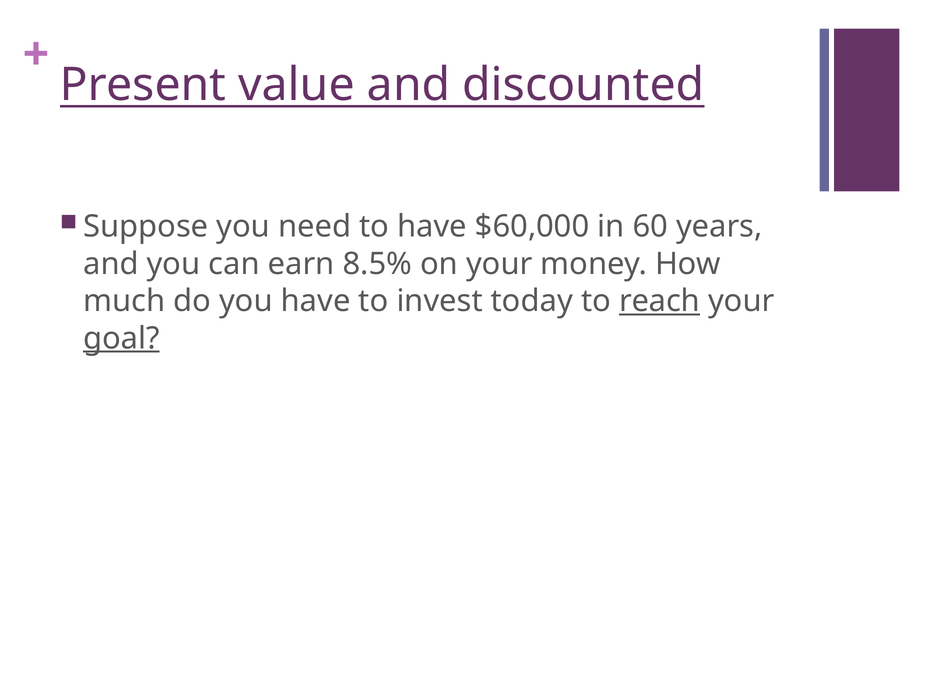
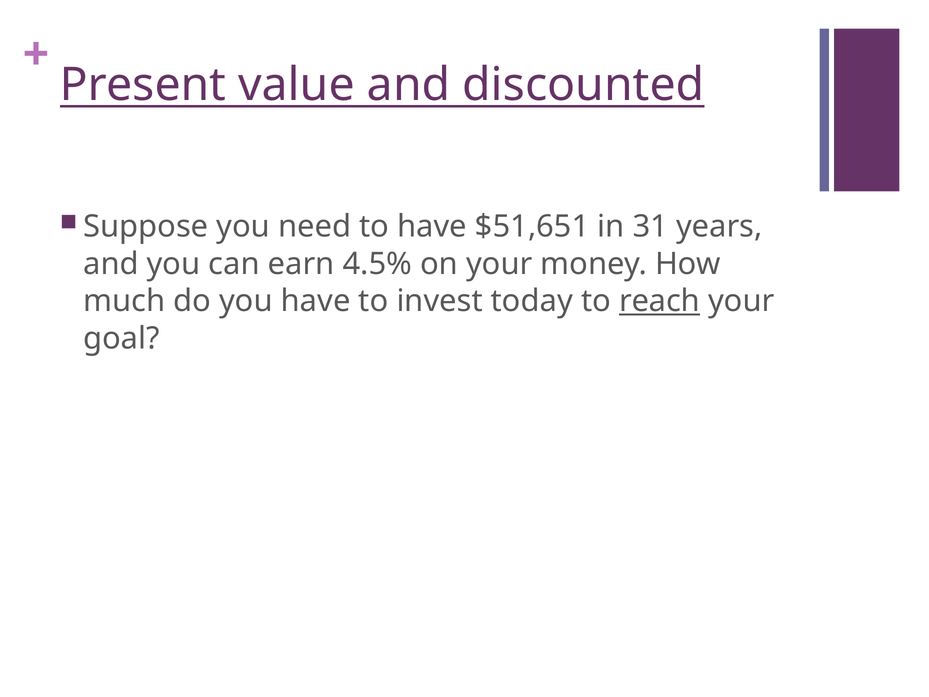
$60,000: $60,000 -> $51,651
60: 60 -> 31
8.5%: 8.5% -> 4.5%
goal underline: present -> none
